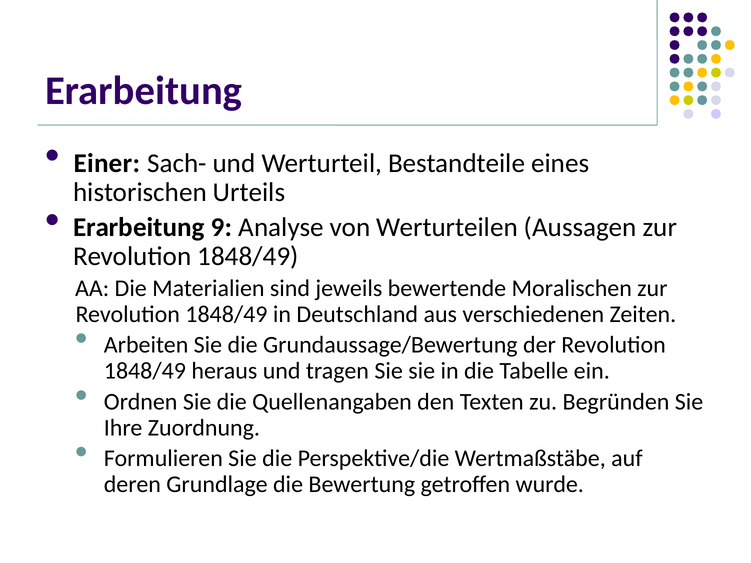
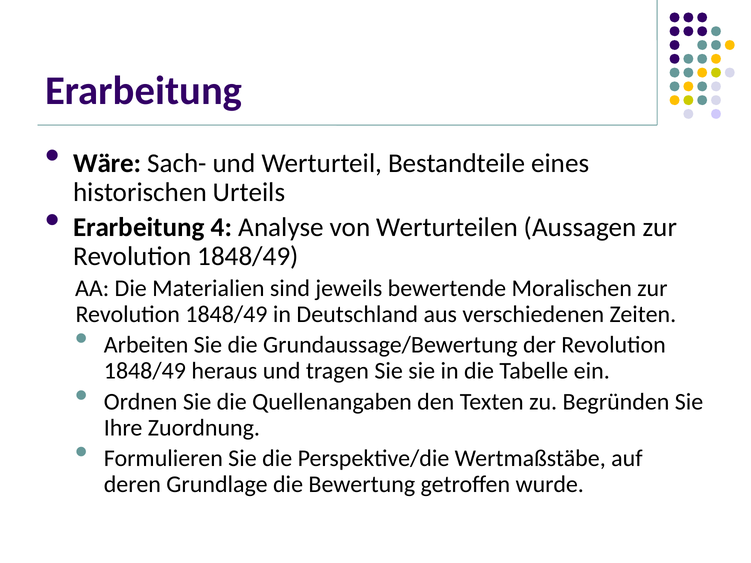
Einer: Einer -> Wäre
9: 9 -> 4
